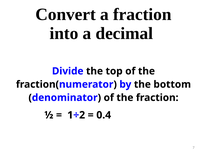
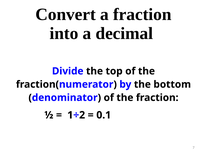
0.4: 0.4 -> 0.1
